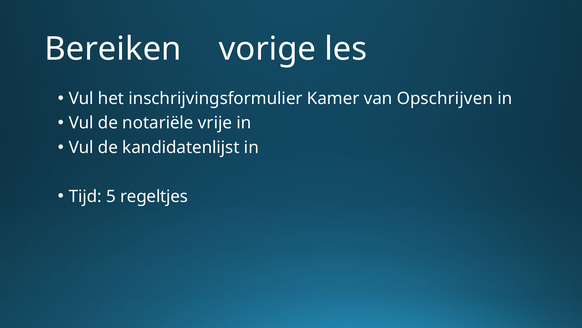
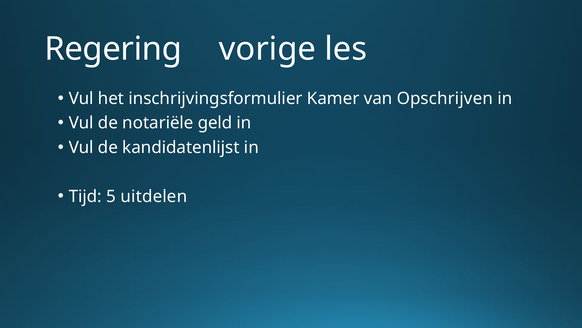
Bereiken: Bereiken -> Regering
vrije: vrije -> geld
regeltjes: regeltjes -> uitdelen
